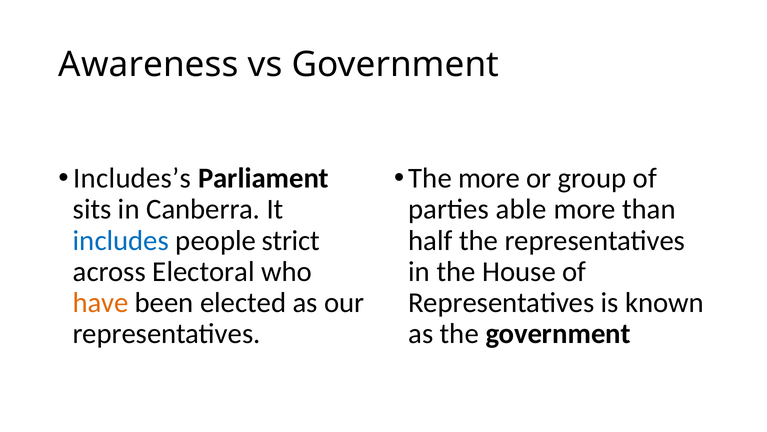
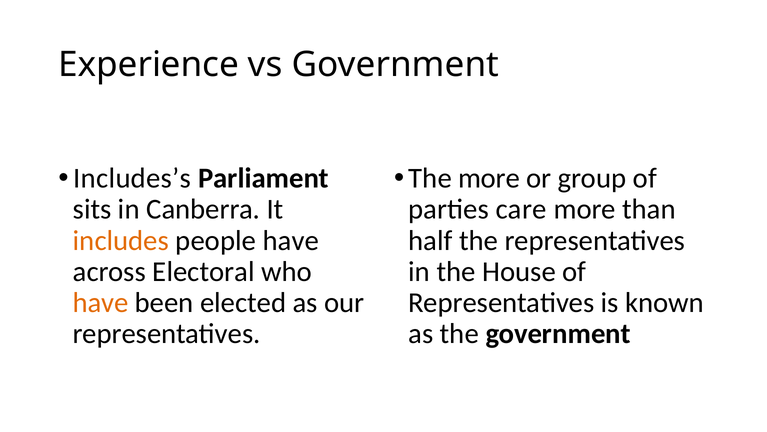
Awareness: Awareness -> Experience
able: able -> care
includes colour: blue -> orange
people strict: strict -> have
